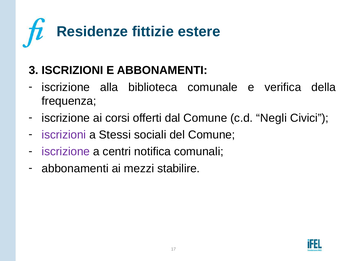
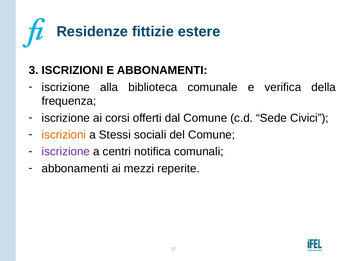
Negli: Negli -> Sede
iscrizioni at (64, 134) colour: purple -> orange
stabilire: stabilire -> reperite
